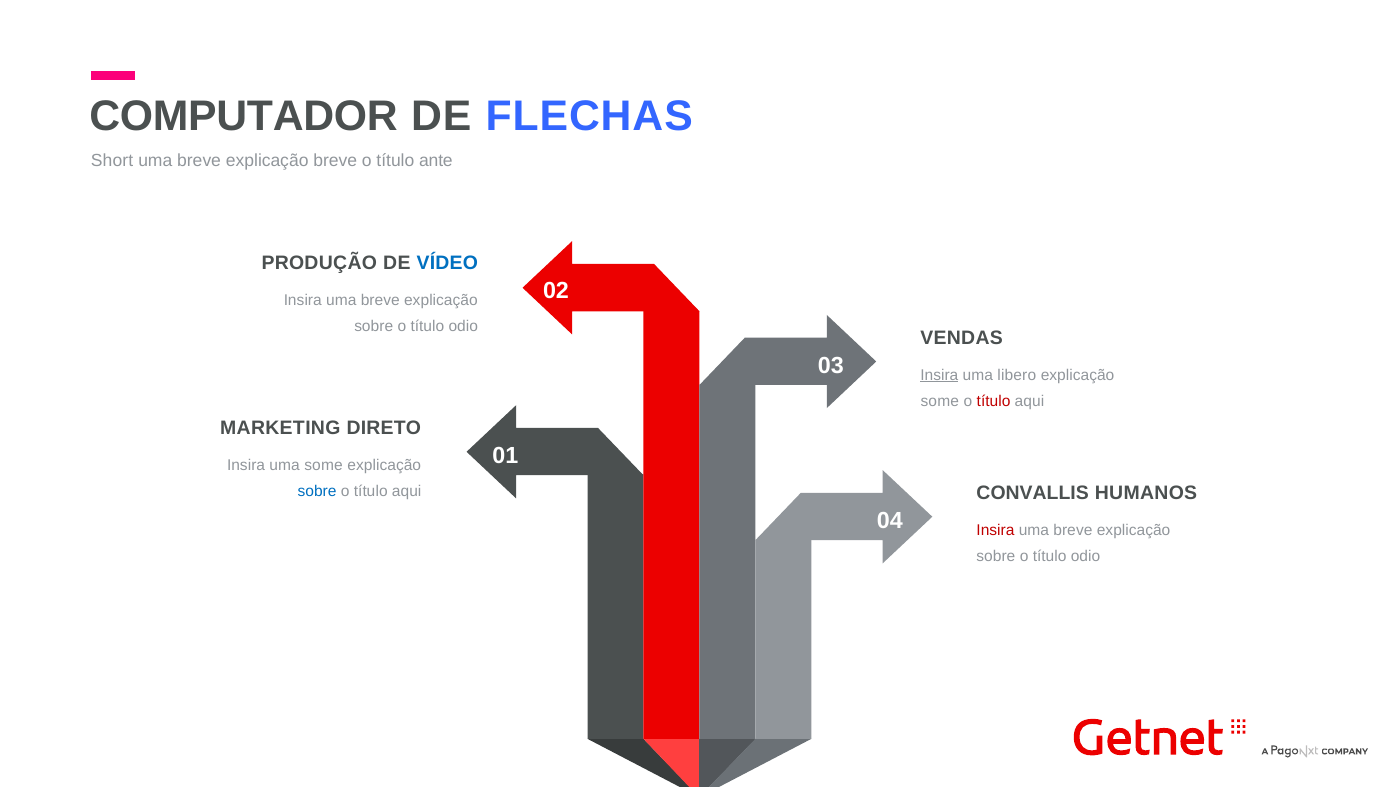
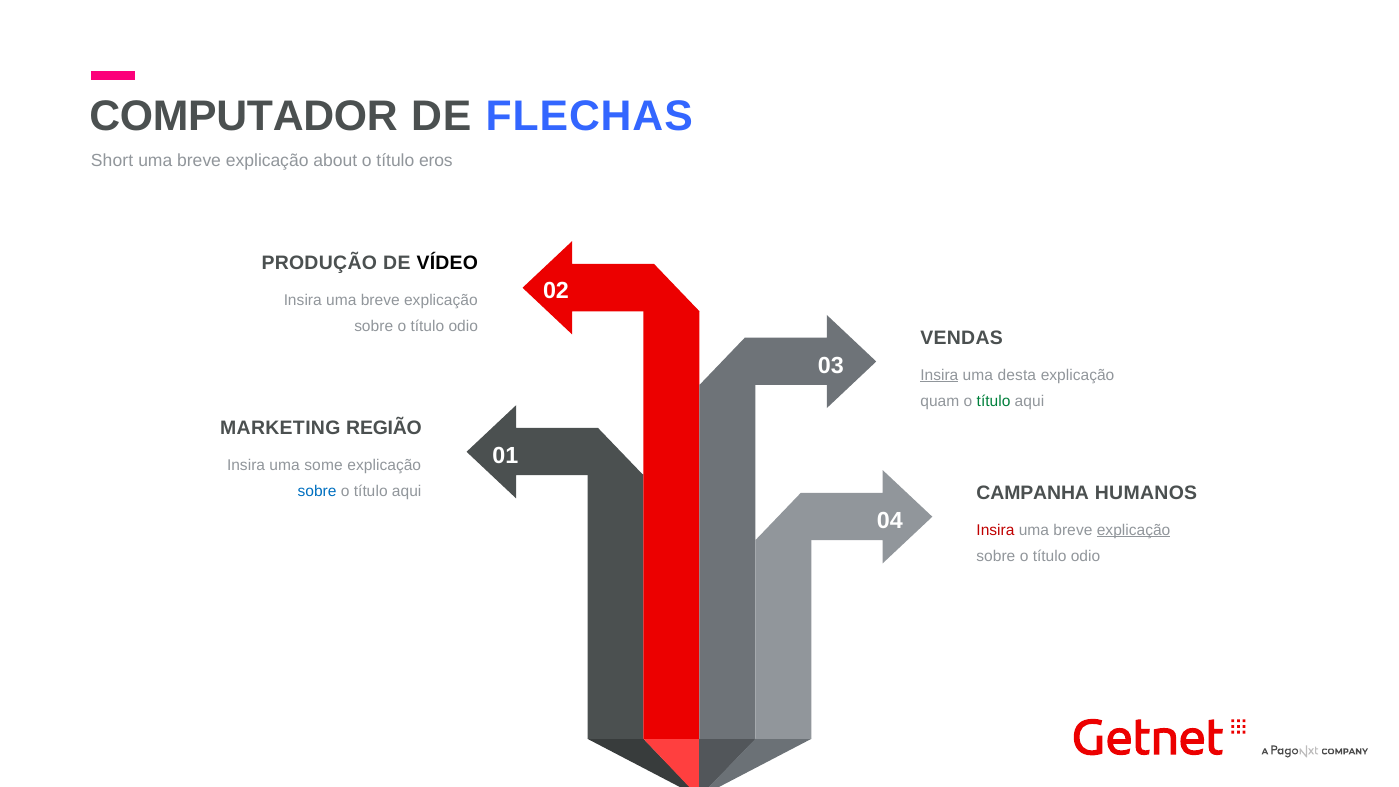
explicação breve: breve -> about
ante: ante -> eros
VÍDEO colour: blue -> black
libero: libero -> desta
some at (940, 401): some -> quam
título at (994, 401) colour: red -> green
DIRETO: DIRETO -> REGIÃO
CONVALLIS: CONVALLIS -> CAMPANHA
explicação at (1134, 530) underline: none -> present
